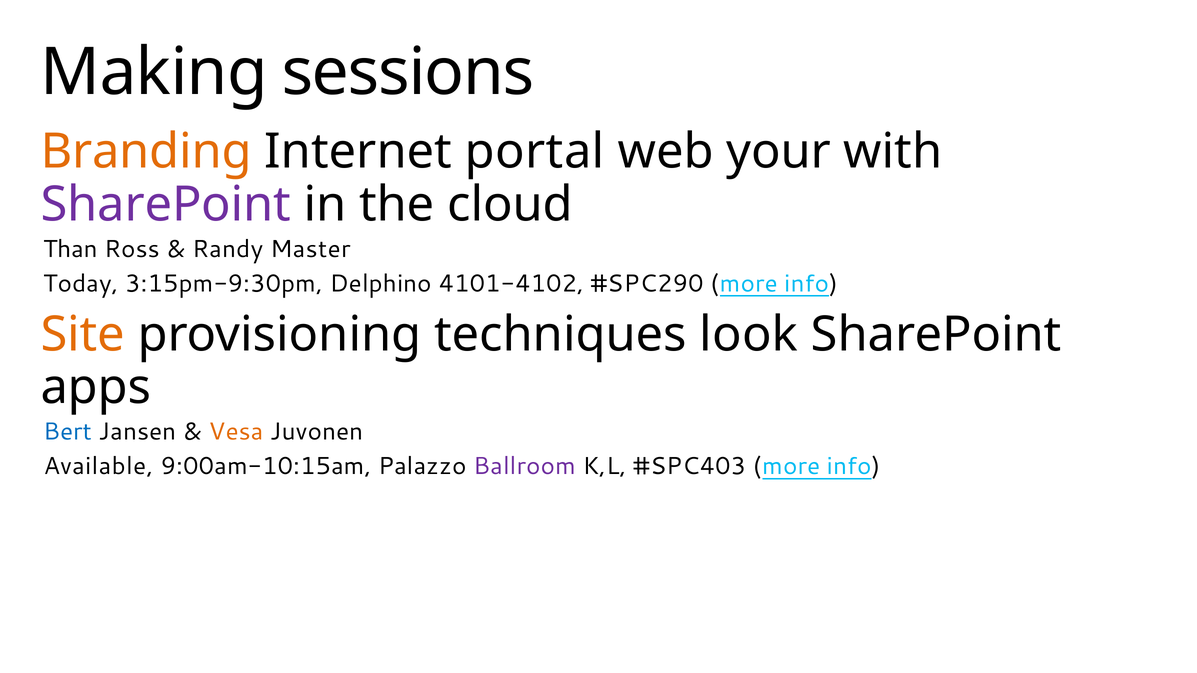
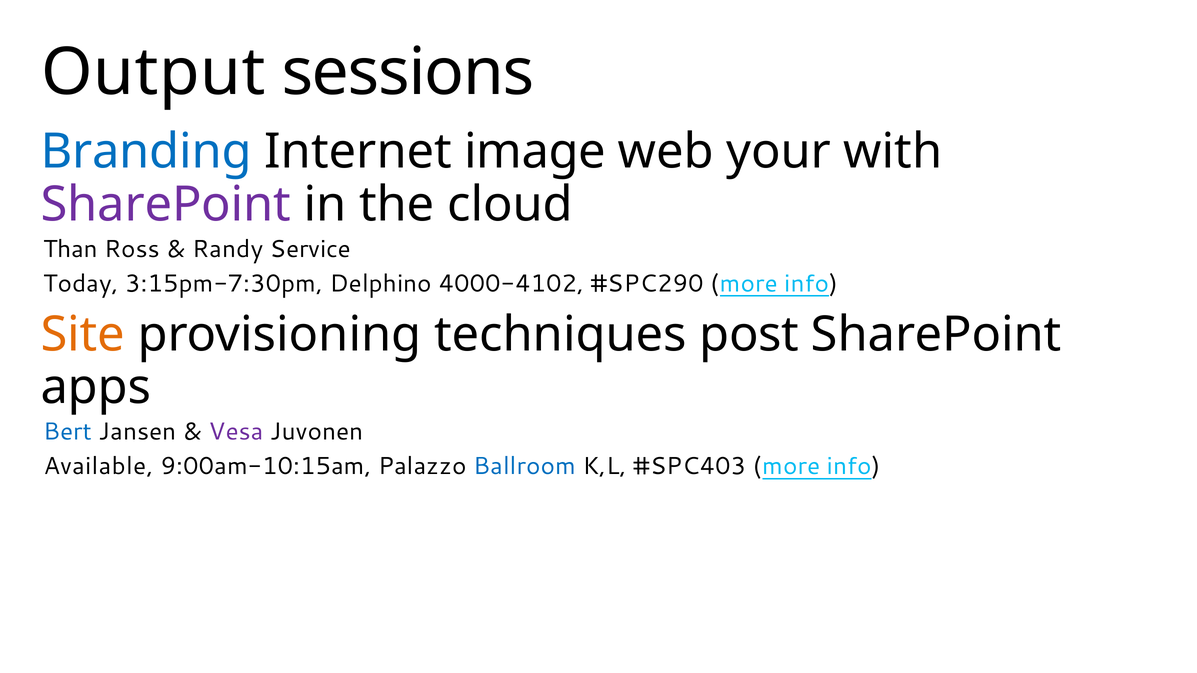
Making: Making -> Output
Branding colour: orange -> blue
portal: portal -> image
Master: Master -> Service
3:15pm-9:30pm: 3:15pm-9:30pm -> 3:15pm-7:30pm
4101-4102: 4101-4102 -> 4000-4102
look: look -> post
Vesa colour: orange -> purple
Ballroom colour: purple -> blue
